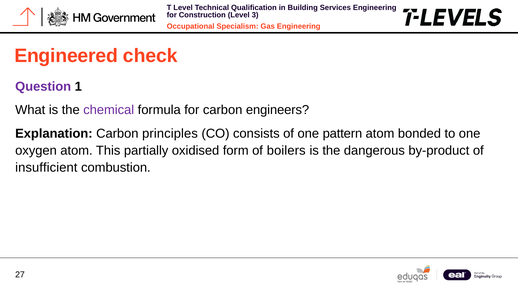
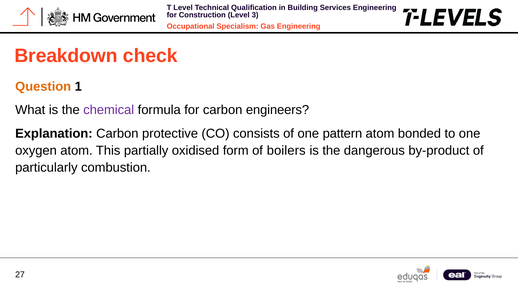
Engineered: Engineered -> Breakdown
Question colour: purple -> orange
principles: principles -> protective
insufficient: insufficient -> particularly
